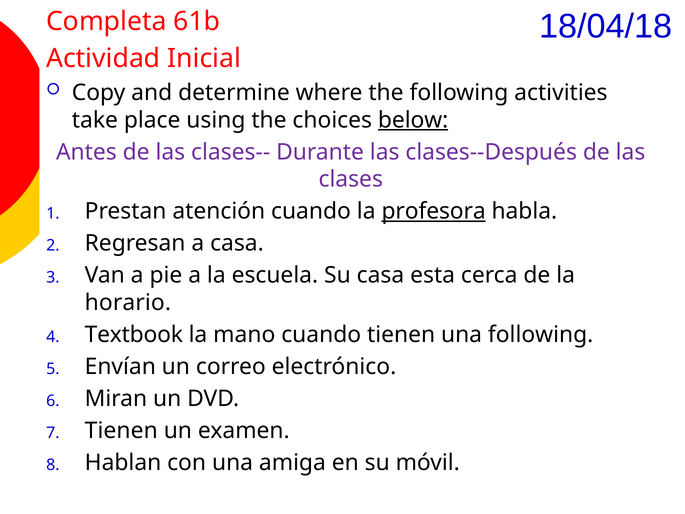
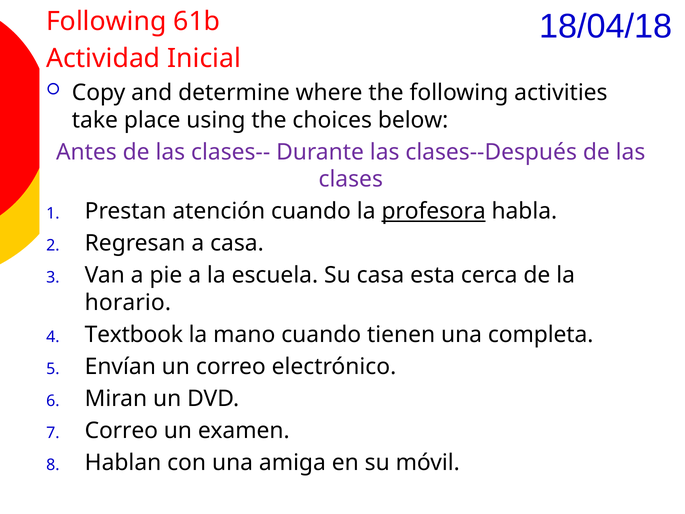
Completa at (106, 21): Completa -> Following
below underline: present -> none
una following: following -> completa
Tienen at (121, 430): Tienen -> Correo
